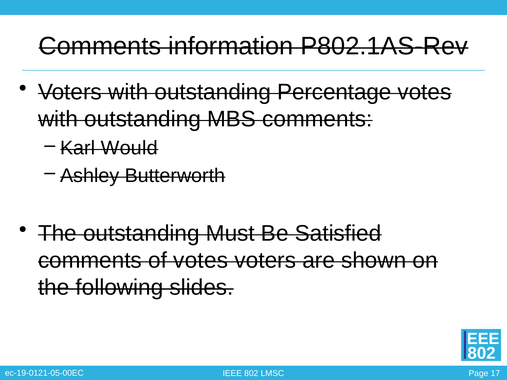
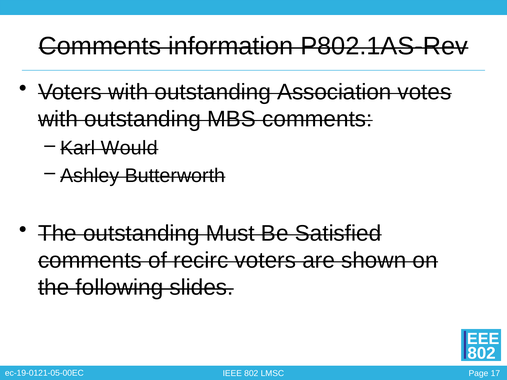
Percentage: Percentage -> Association
of votes: votes -> recirc
